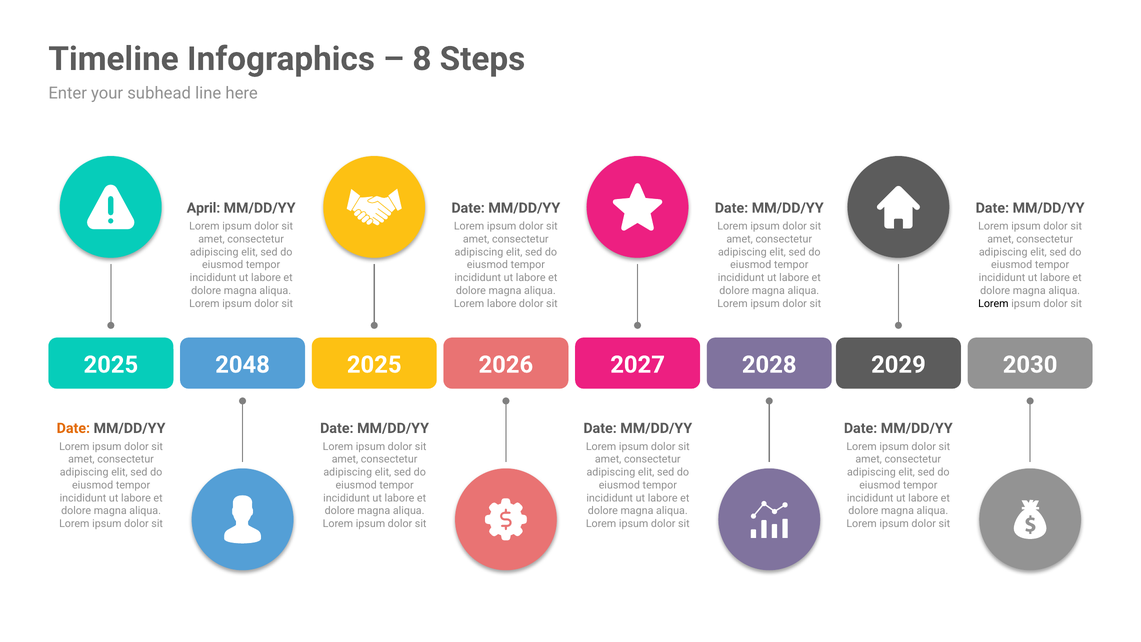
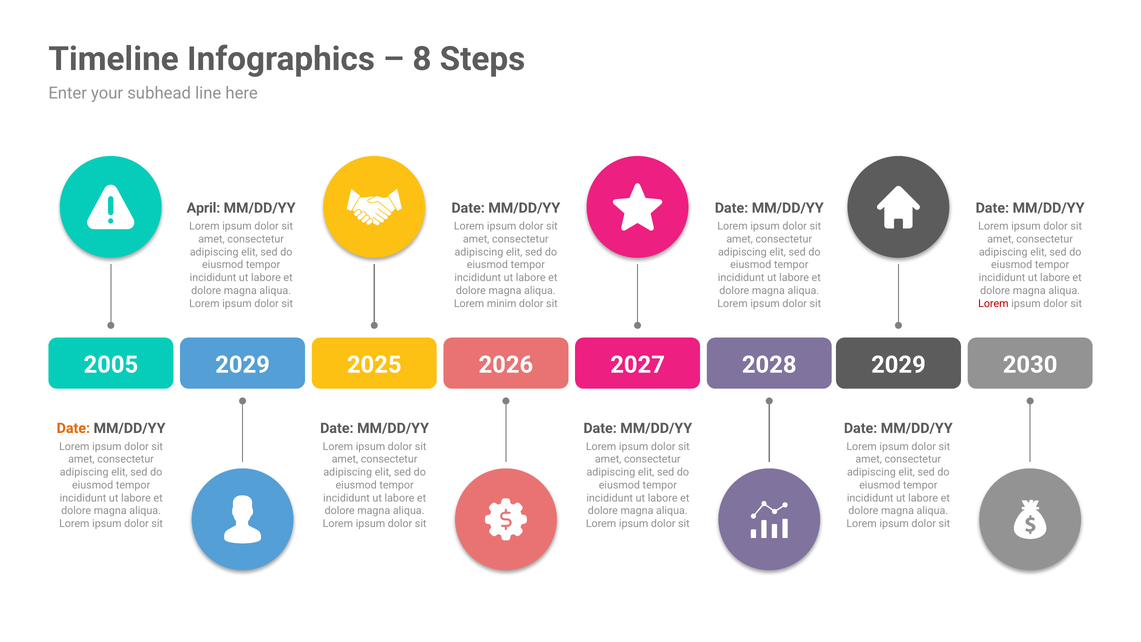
Lorem labore: labore -> minim
Lorem at (993, 303) colour: black -> red
2025 at (111, 365): 2025 -> 2005
2048 at (243, 365): 2048 -> 2029
